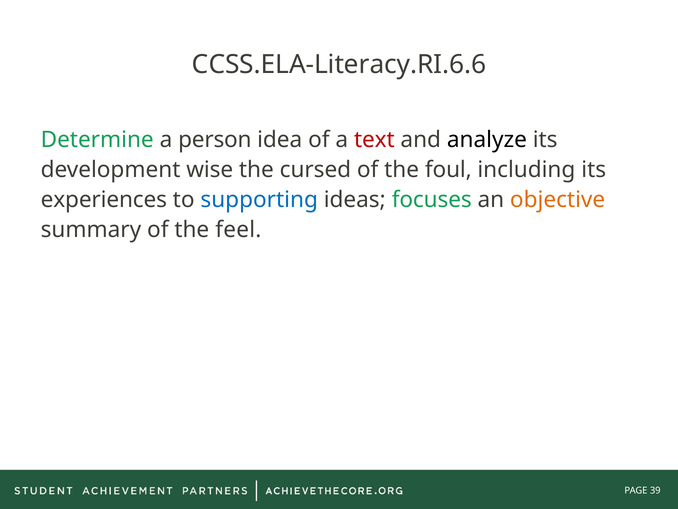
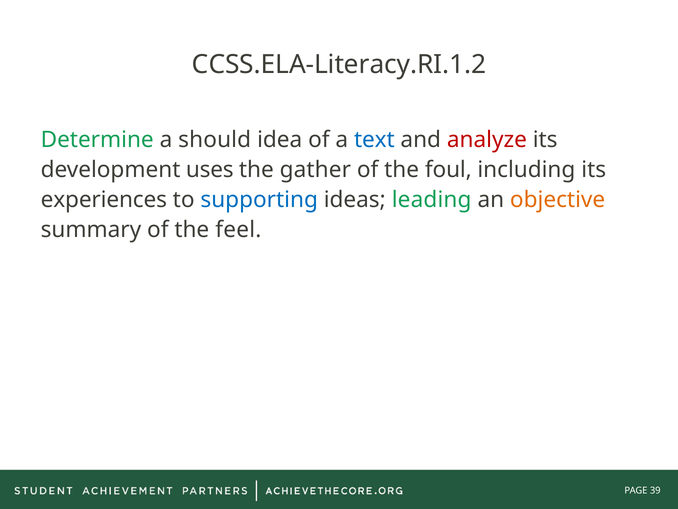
CCSS.ELA-Literacy.RI.6.6: CCSS.ELA-Literacy.RI.6.6 -> CCSS.ELA-Literacy.RI.1.2
person: person -> should
text colour: red -> blue
analyze colour: black -> red
wise: wise -> uses
cursed: cursed -> gather
focuses: focuses -> leading
